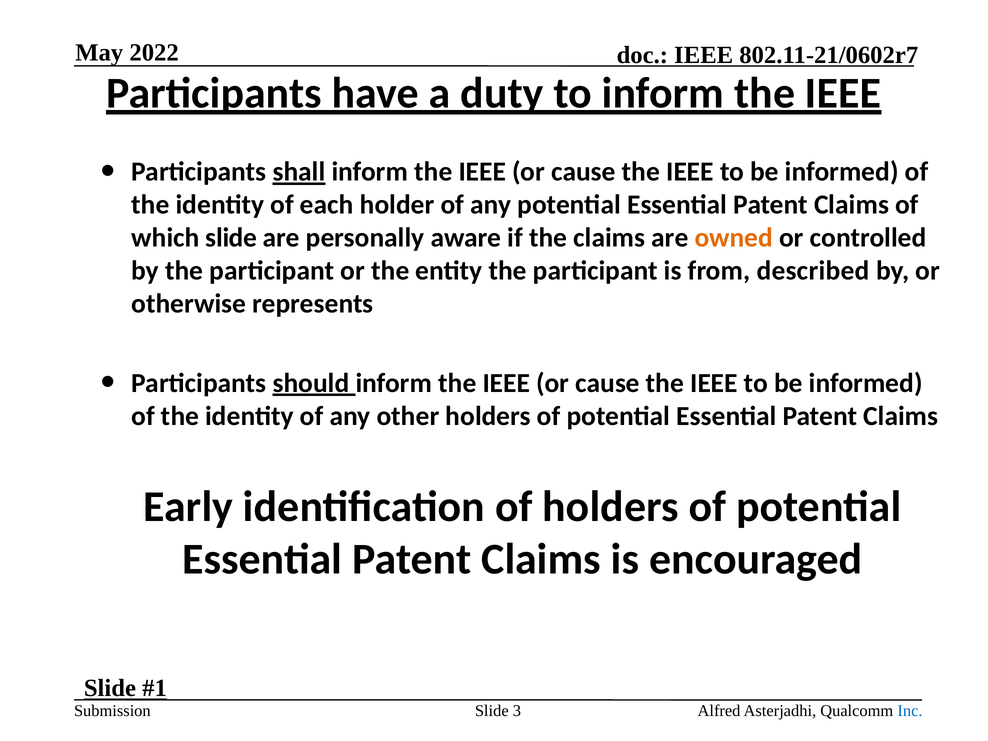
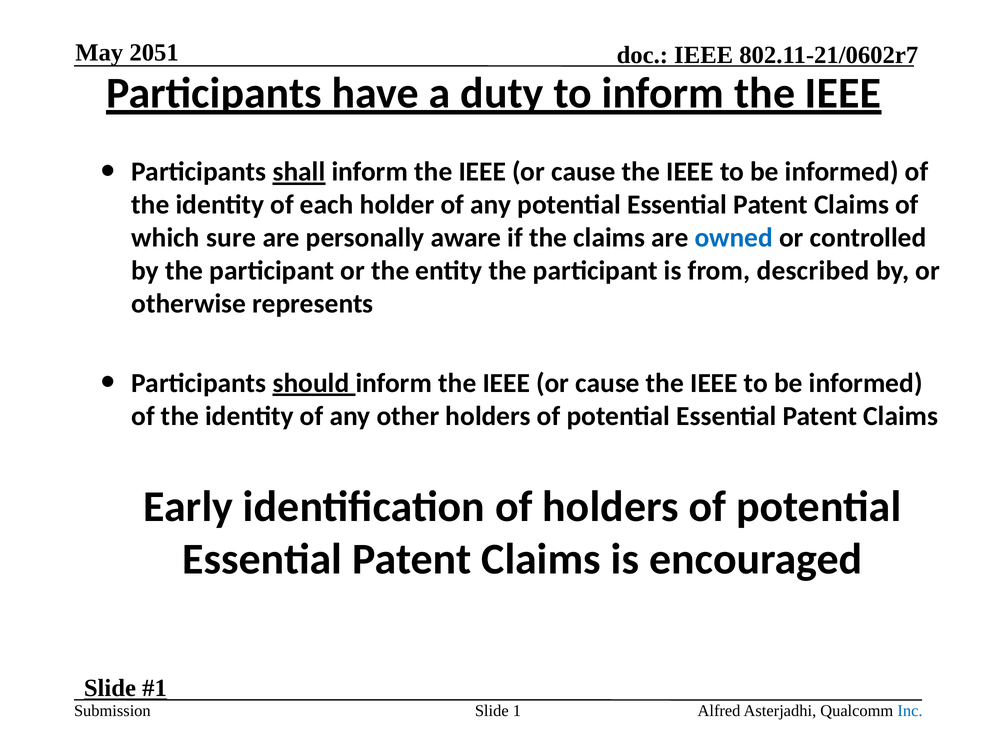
2022: 2022 -> 2051
which slide: slide -> sure
owned colour: orange -> blue
3: 3 -> 1
